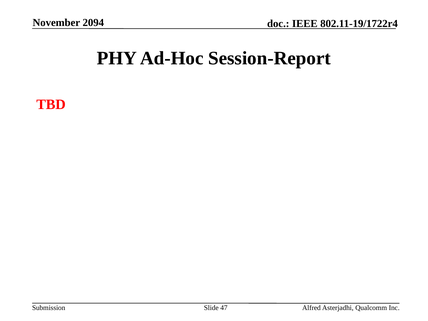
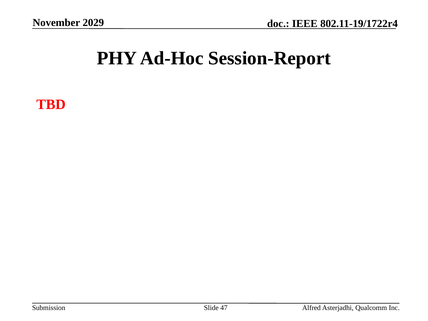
2094: 2094 -> 2029
